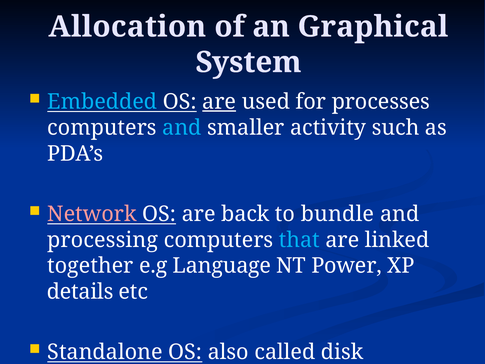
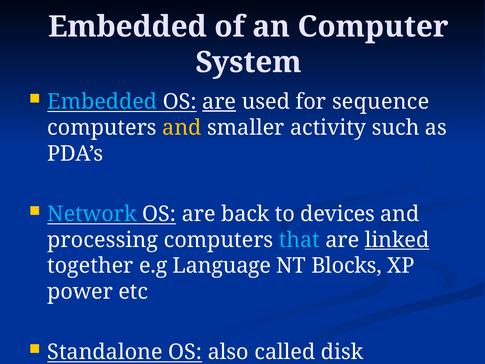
Allocation at (127, 27): Allocation -> Embedded
Graphical: Graphical -> Computer
processes: processes -> sequence
and at (182, 128) colour: light blue -> yellow
Network colour: pink -> light blue
bundle: bundle -> devices
linked underline: none -> present
Power: Power -> Blocks
details: details -> power
